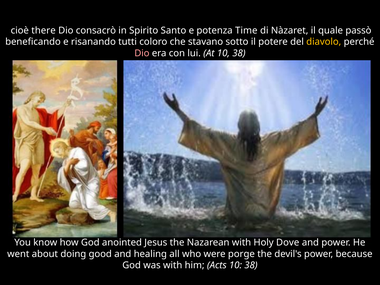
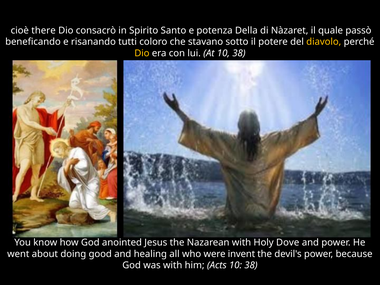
Time: Time -> Della
Dio at (142, 53) colour: pink -> yellow
porge: porge -> invent
